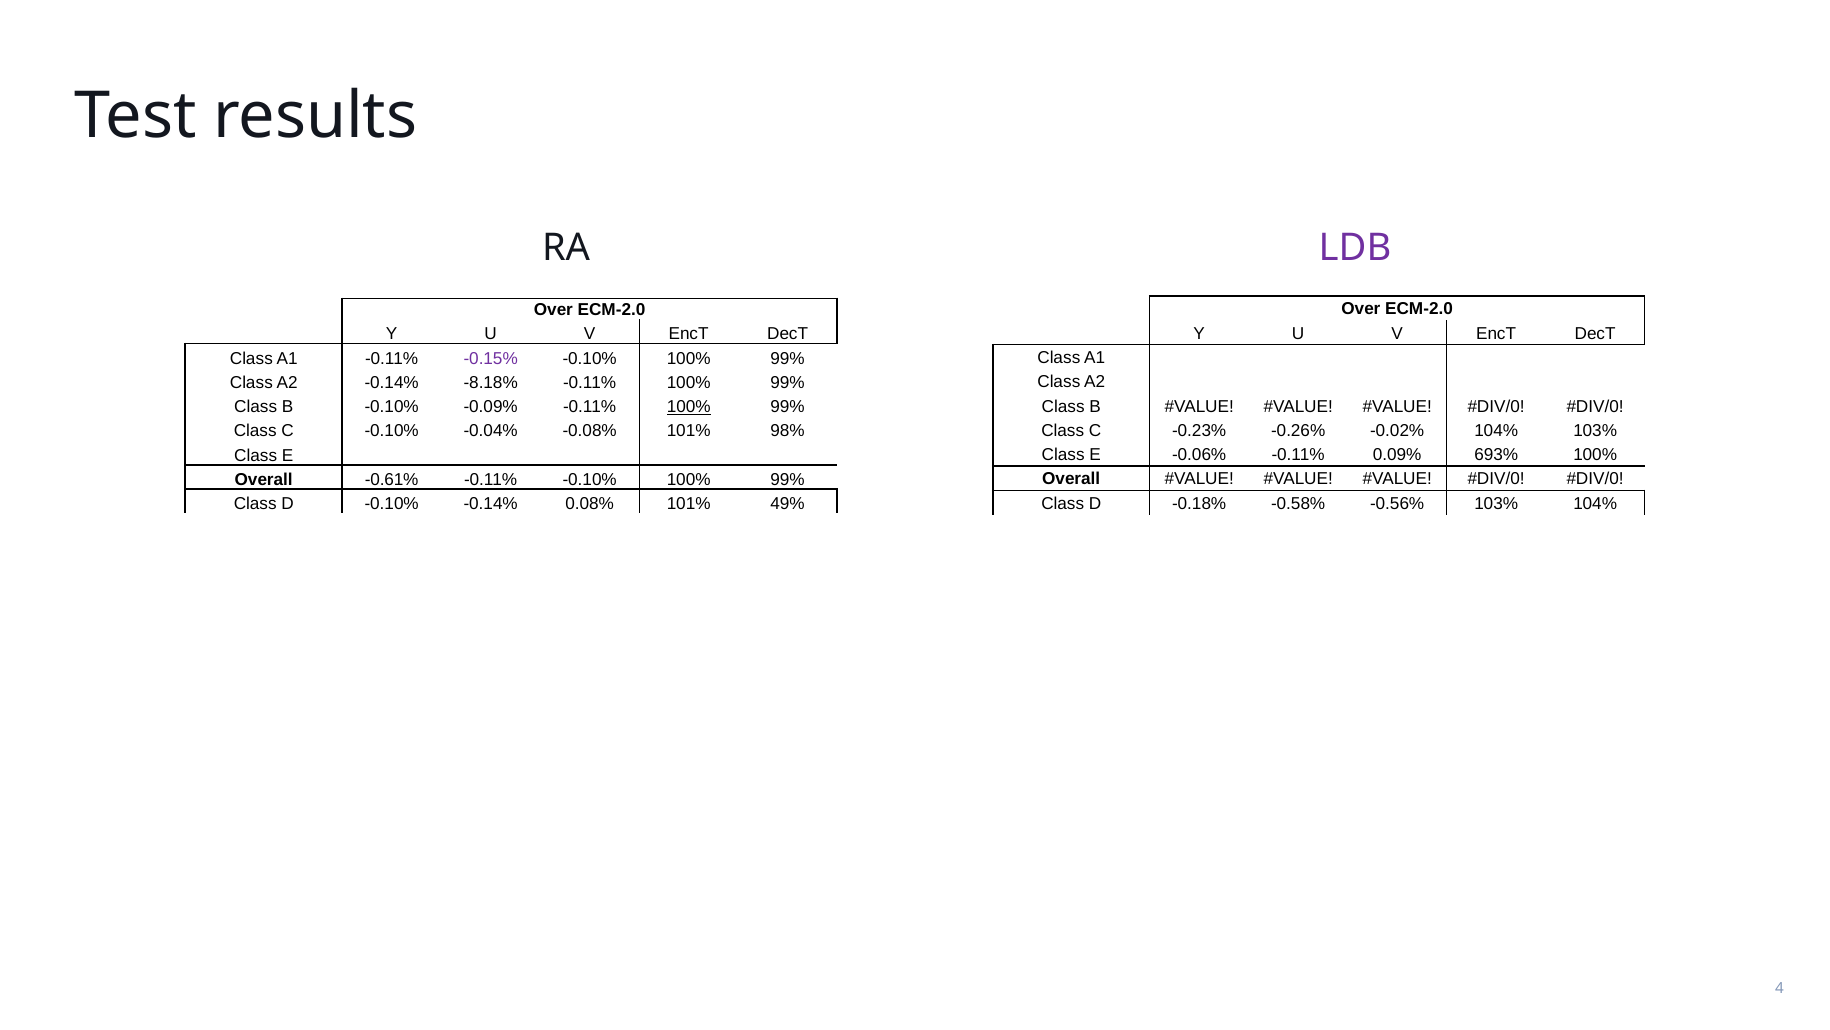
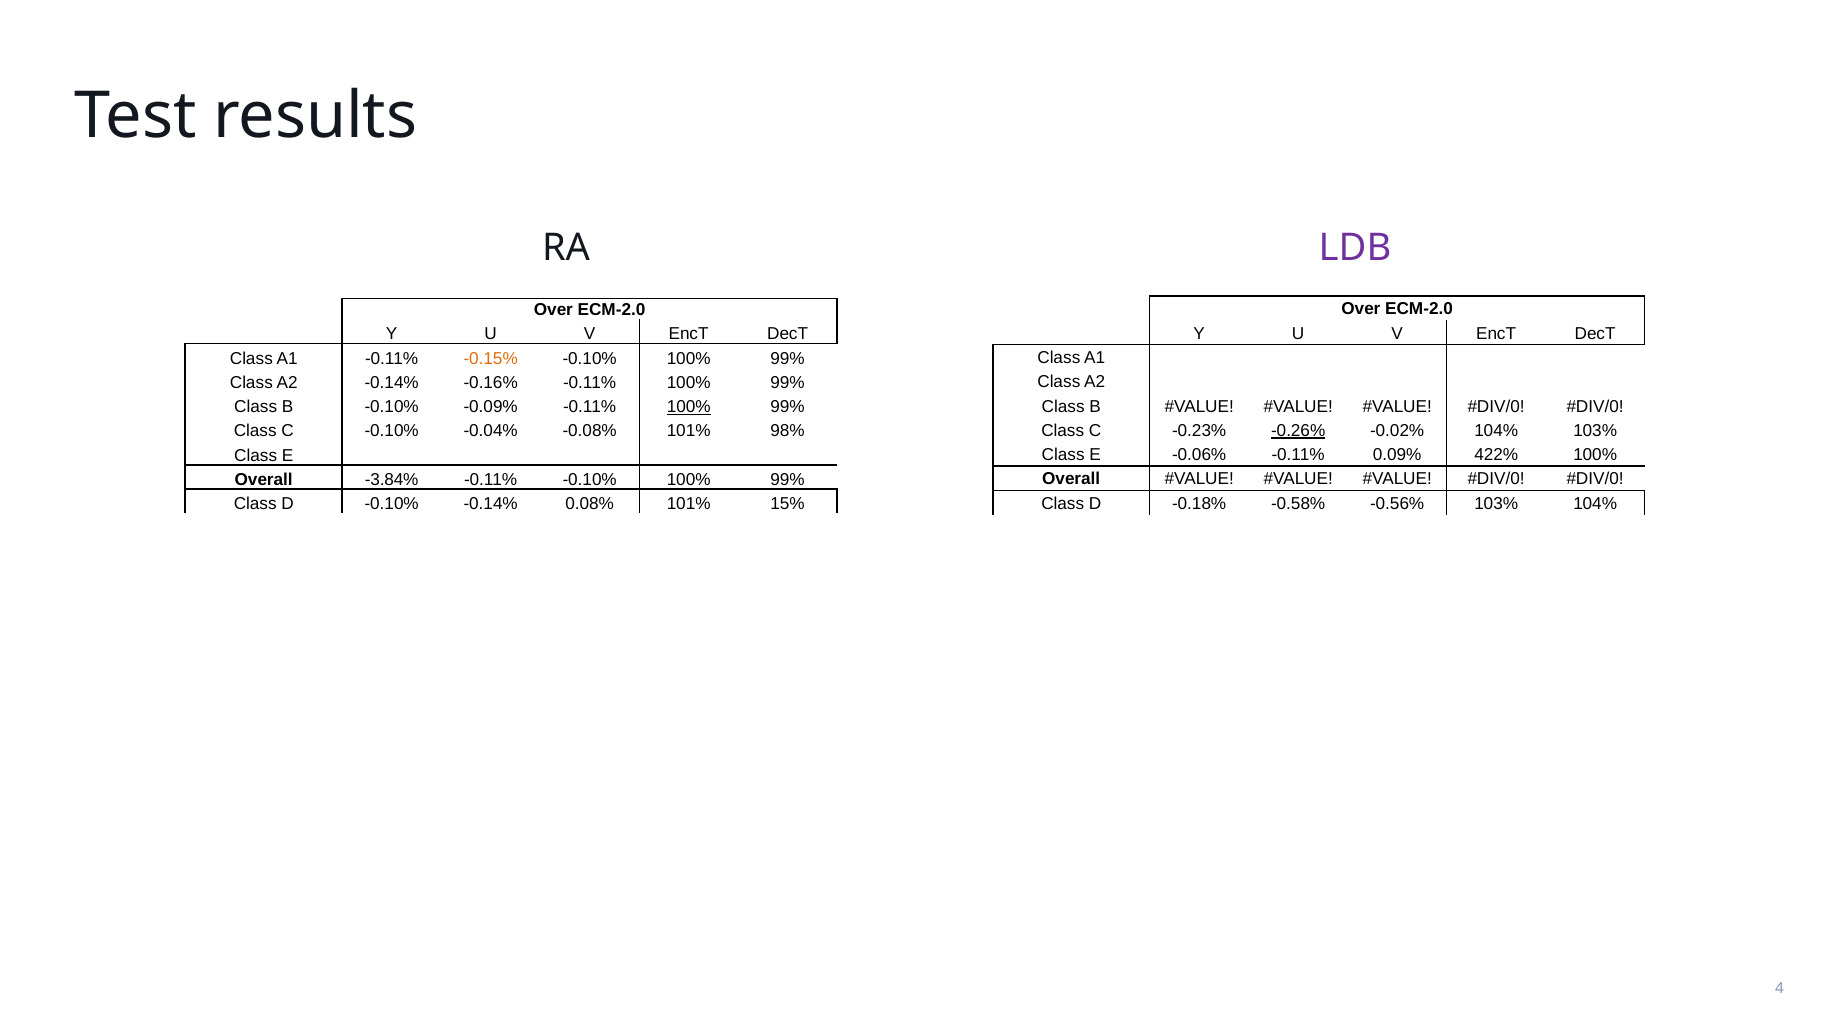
-0.15% colour: purple -> orange
-8.18%: -8.18% -> -0.16%
-0.26% underline: none -> present
693%: 693% -> 422%
-0.61%: -0.61% -> -3.84%
49%: 49% -> 15%
